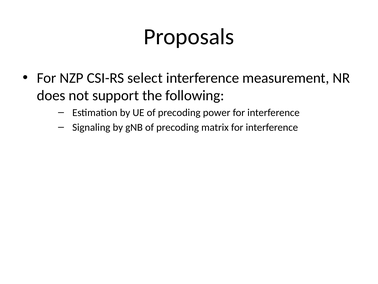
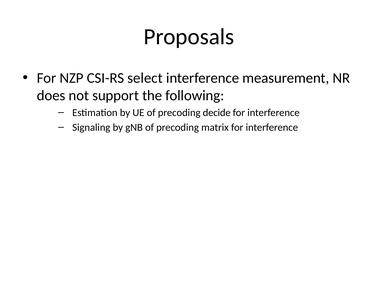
power: power -> decide
